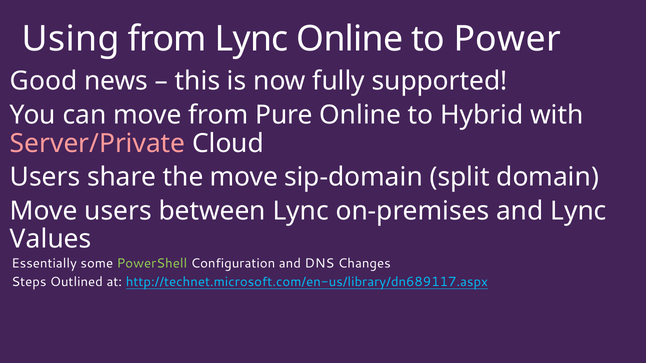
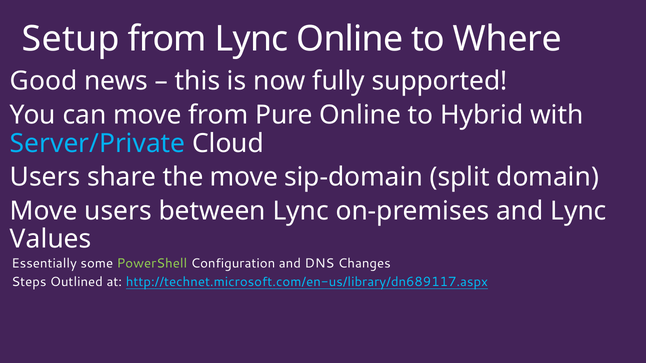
Using: Using -> Setup
Power: Power -> Where
Server/Private colour: pink -> light blue
